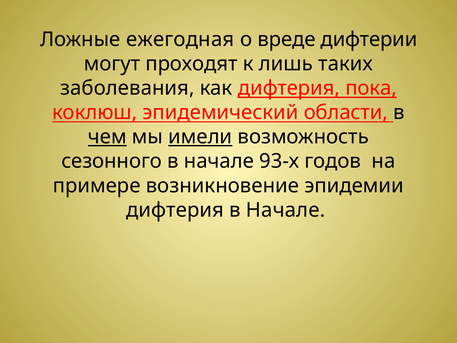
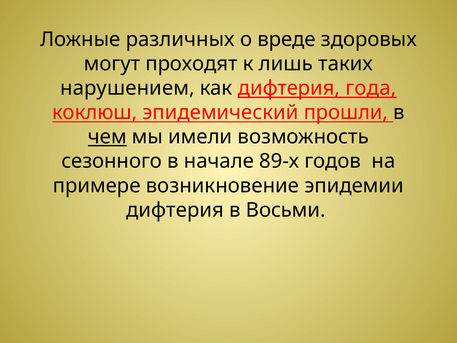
ежегодная: ежегодная -> различных
дифтерии: дифтерии -> здоровых
заболевания: заболевания -> нарушением
пока: пока -> года
области: области -> прошли
имели underline: present -> none
93-х: 93-х -> 89-х
Начале at (286, 210): Начале -> Восьми
